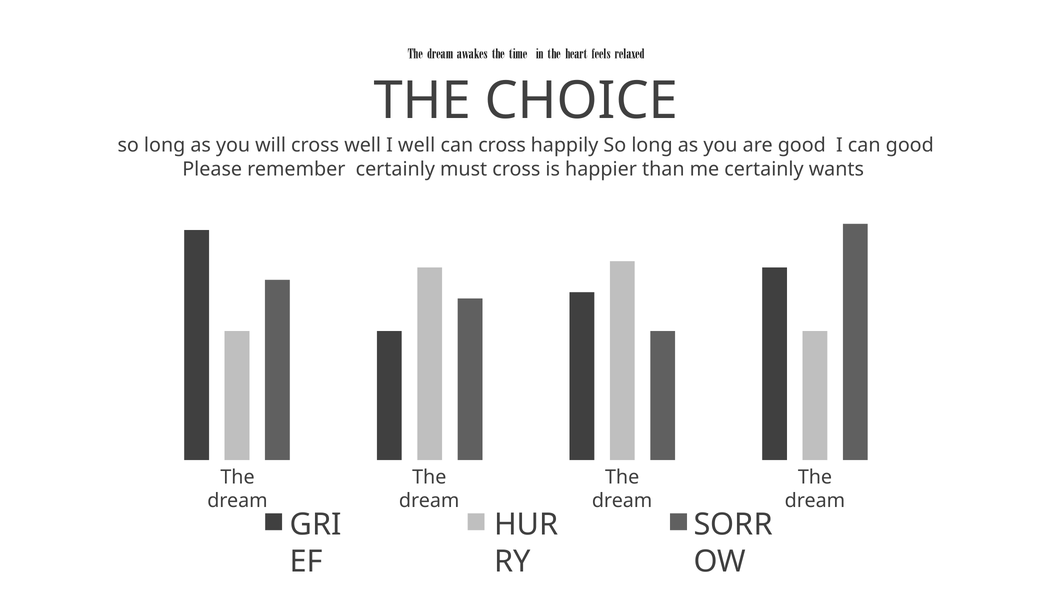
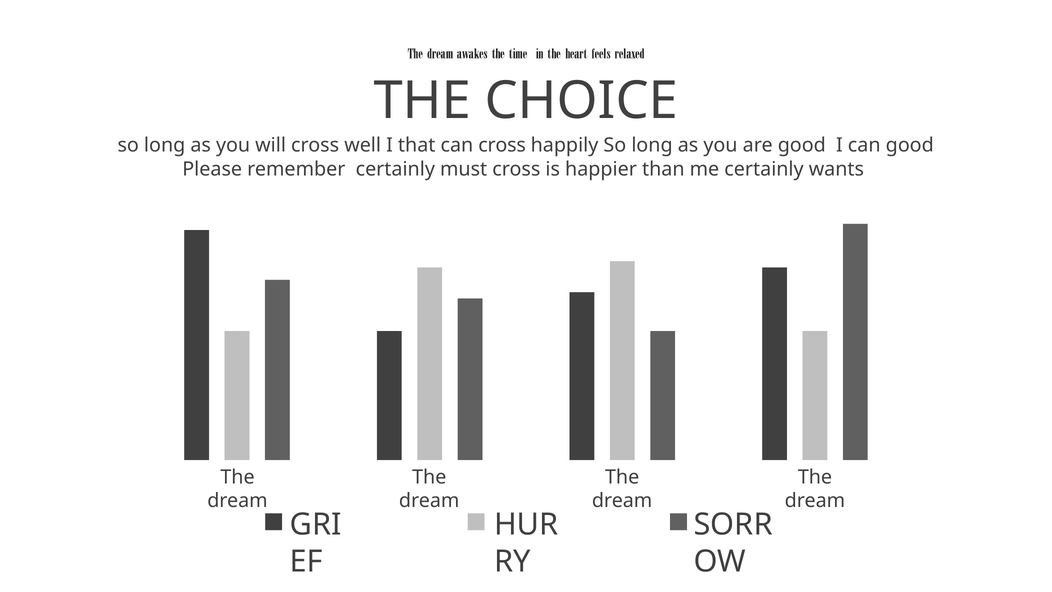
I well: well -> that
